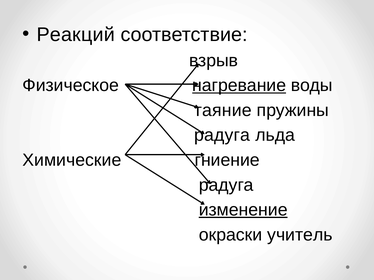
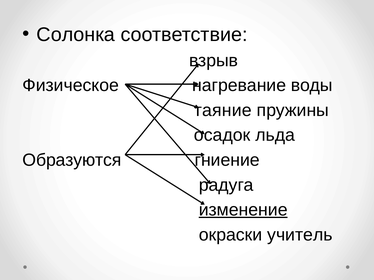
Реакций: Реакций -> Солонка
нагревание underline: present -> none
радуга at (222, 135): радуга -> осадок
Химические: Химические -> Образуются
